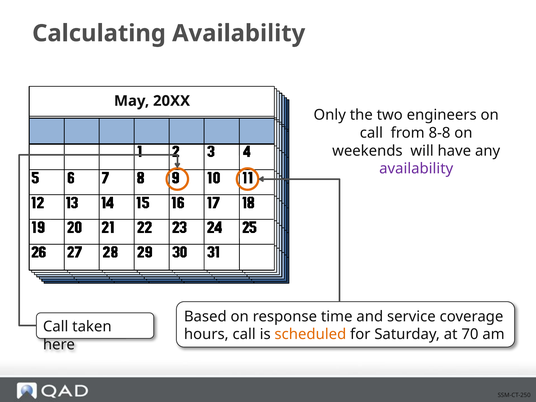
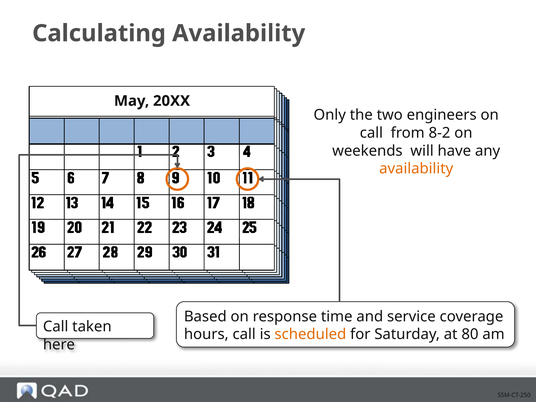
8-8: 8-8 -> 8-2
availability at (416, 169) colour: purple -> orange
70: 70 -> 80
